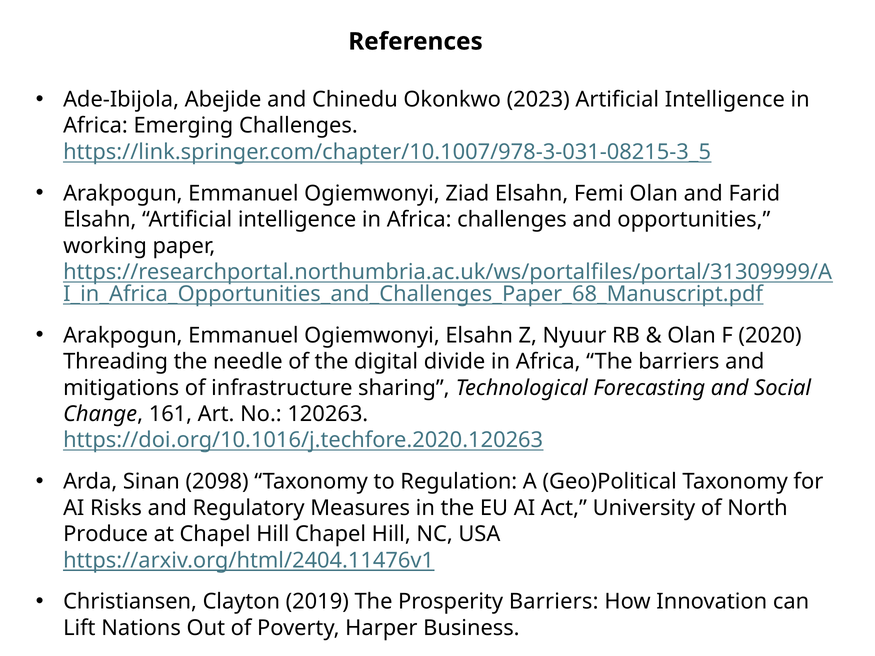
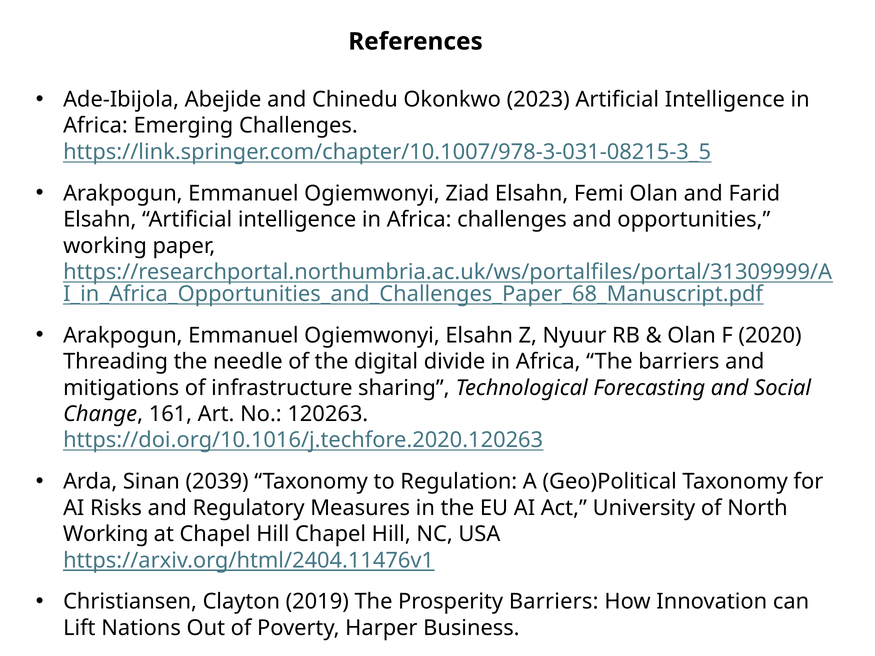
2098: 2098 -> 2039
Produce at (106, 534): Produce -> Working
